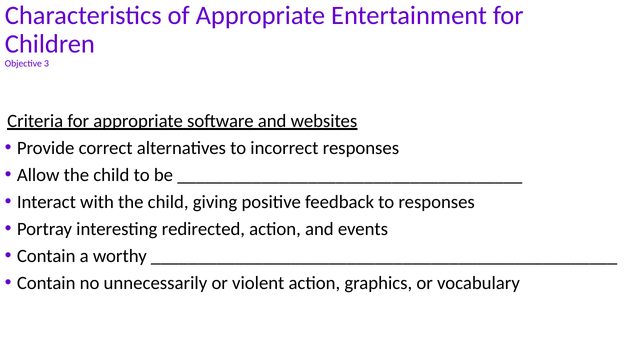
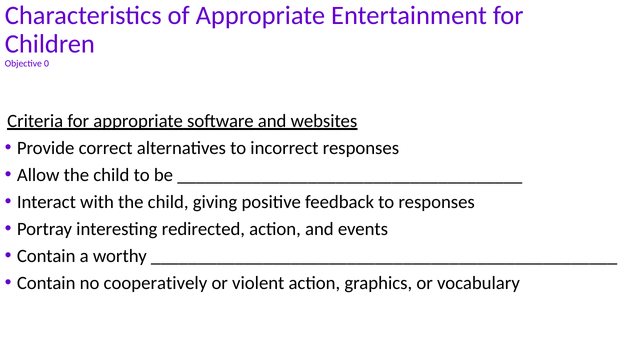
3: 3 -> 0
unnecessarily: unnecessarily -> cooperatively
